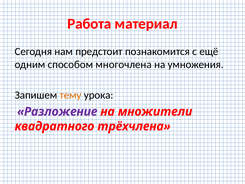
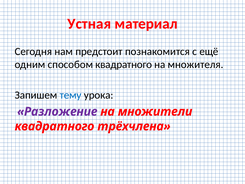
Работа: Работа -> Устная
способом многочлена: многочлена -> квадратного
умножения: умножения -> множителя
тему colour: orange -> blue
